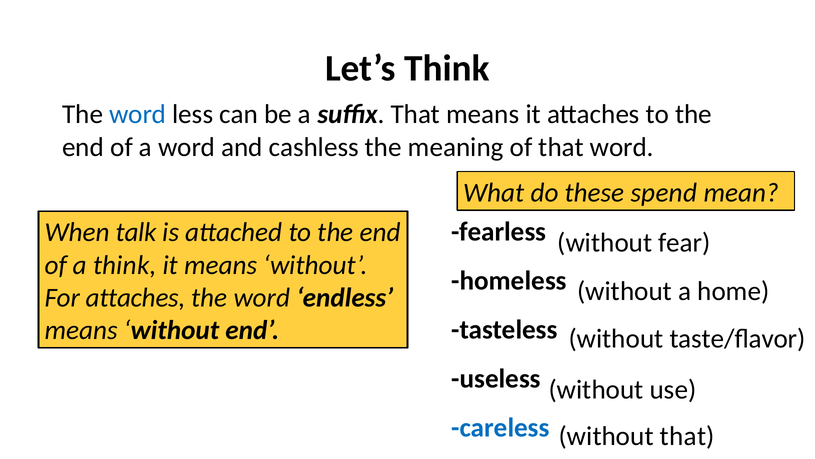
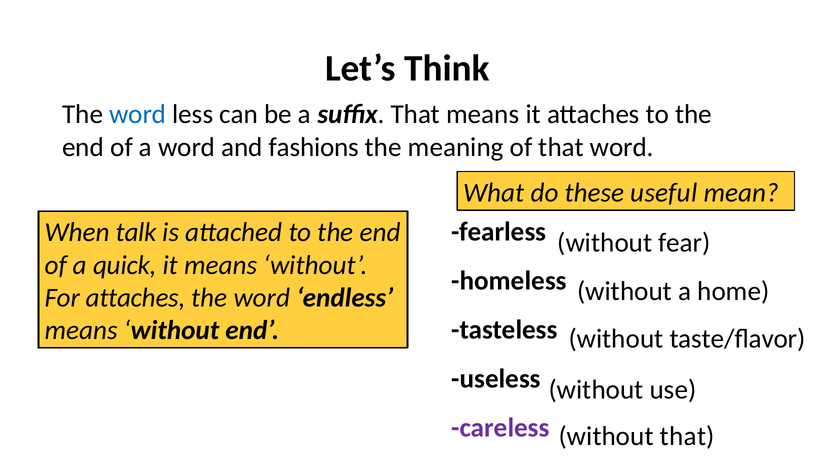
cashless: cashless -> fashions
spend: spend -> useful
a think: think -> quick
careless colour: blue -> purple
